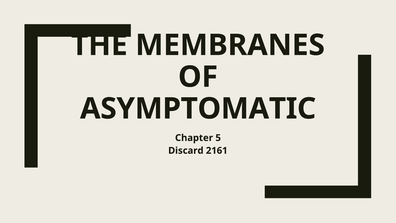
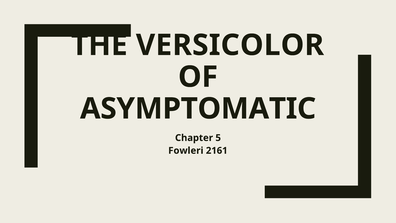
MEMBRANES: MEMBRANES -> VERSICOLOR
Discard: Discard -> Fowleri
